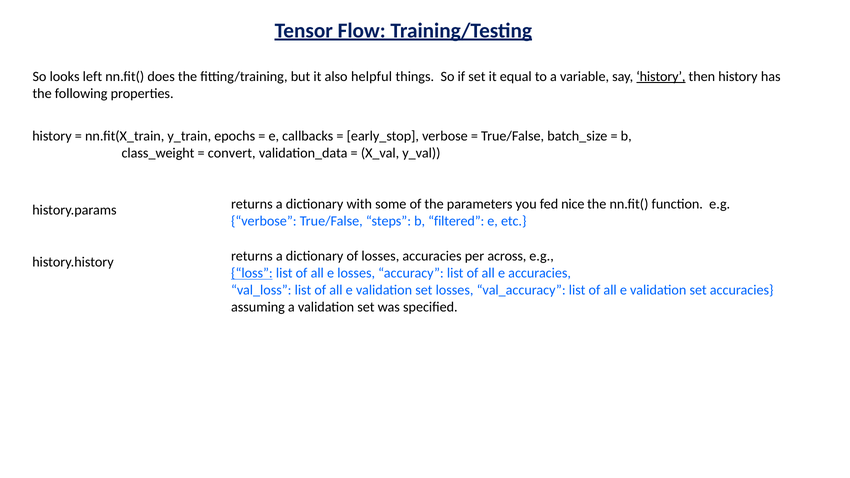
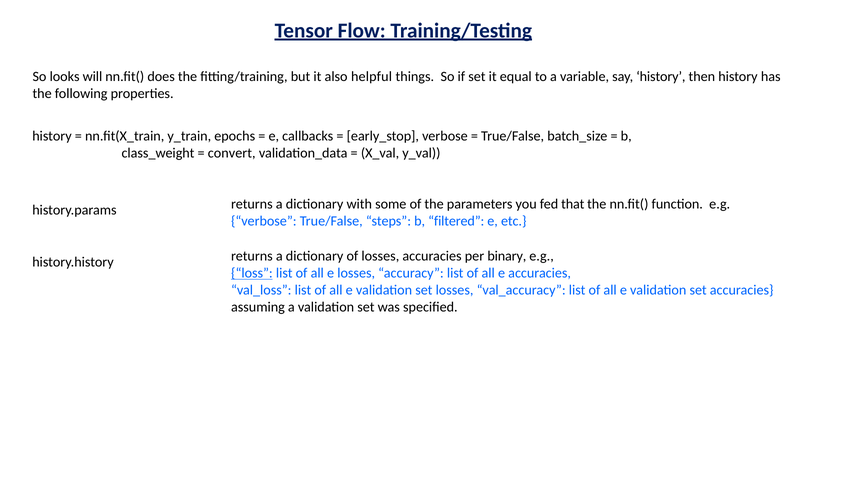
left: left -> will
history at (661, 77) underline: present -> none
nice: nice -> that
across: across -> binary
